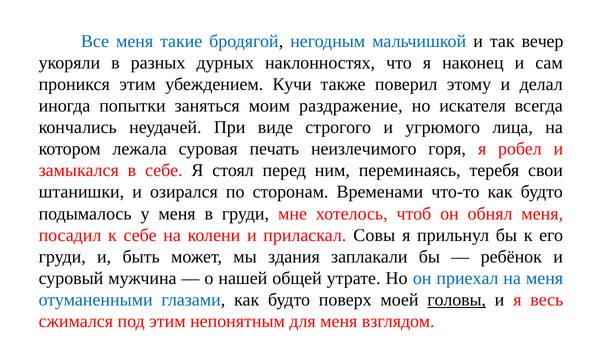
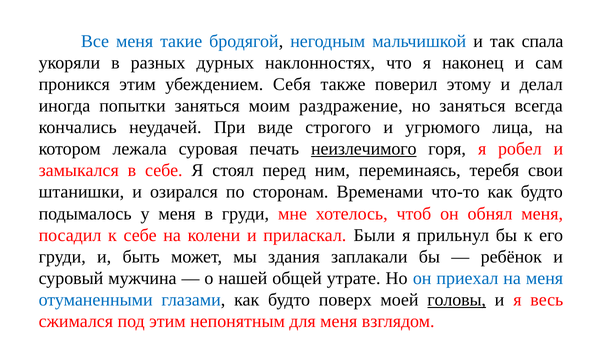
вечер: вечер -> спала
Кучи: Кучи -> Себя
но искателя: искателя -> заняться
неизлечимого underline: none -> present
Совы: Совы -> Были
